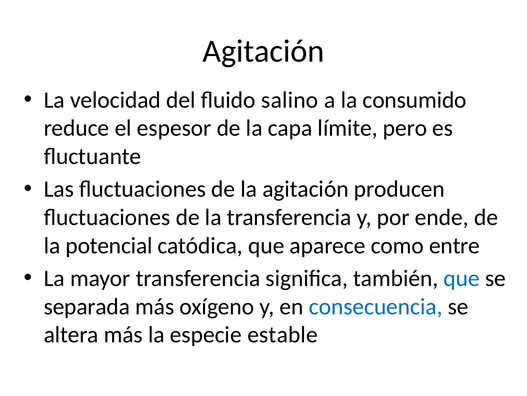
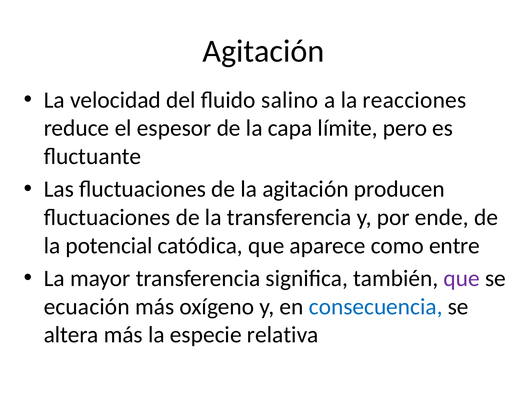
consumido: consumido -> reacciones
que at (462, 278) colour: blue -> purple
separada: separada -> ecuación
estable: estable -> relativa
